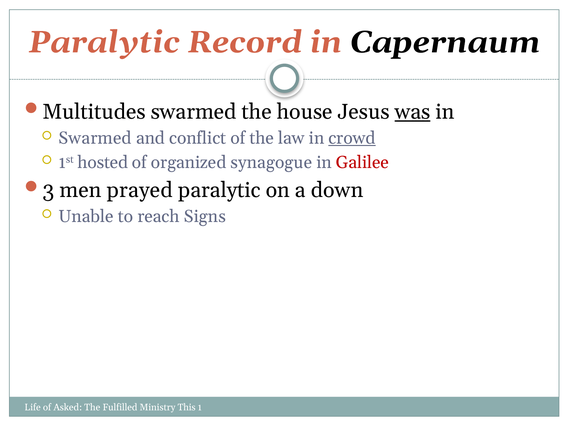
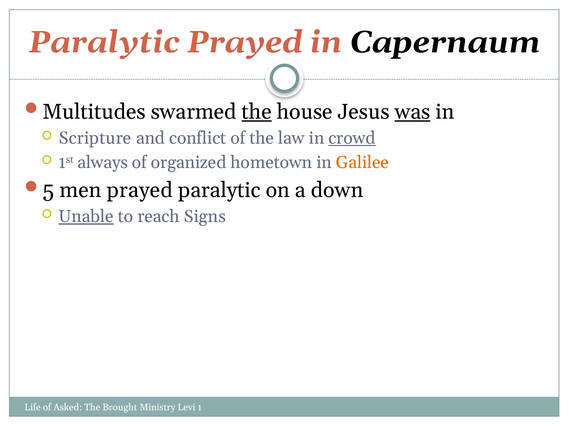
Paralytic Record: Record -> Prayed
the at (257, 112) underline: none -> present
Swarmed at (95, 138): Swarmed -> Scripture
hosted: hosted -> always
synagogue: synagogue -> hometown
Galilee colour: red -> orange
3: 3 -> 5
Unable underline: none -> present
Fulfilled: Fulfilled -> Brought
This: This -> Levi
